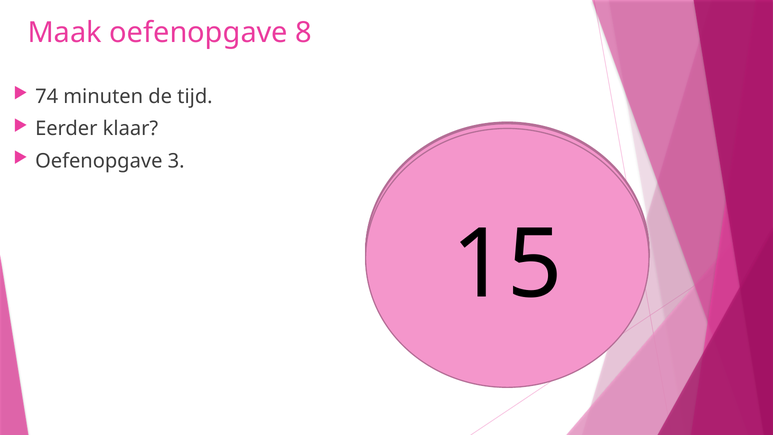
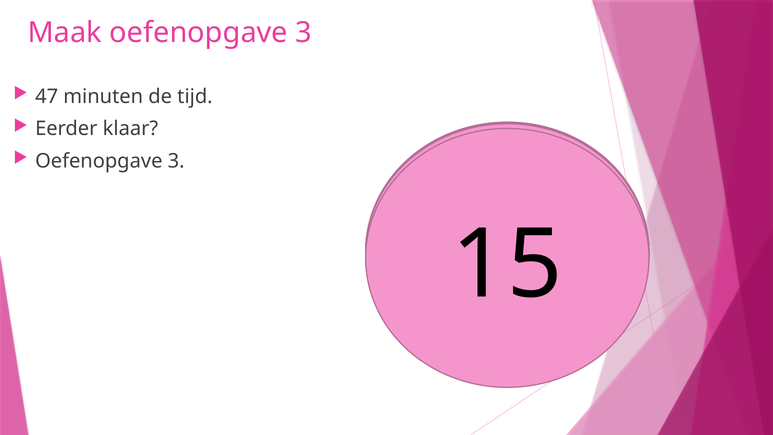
Maak oefenopgave 8: 8 -> 3
74: 74 -> 47
